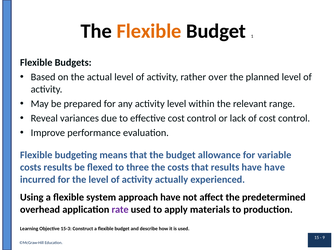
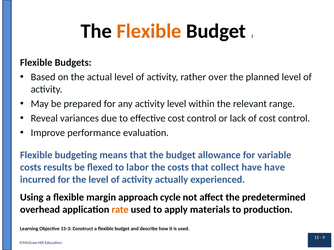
three: three -> labor
that results: results -> collect
system: system -> margin
approach have: have -> cycle
rate colour: purple -> orange
